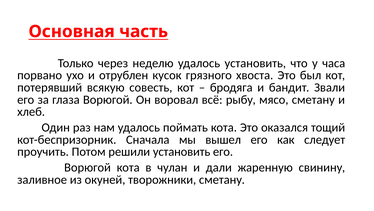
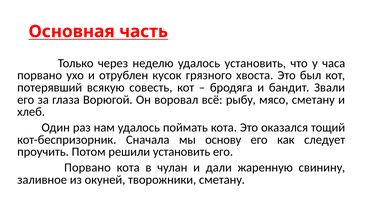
вышел: вышел -> основу
Ворюгой at (88, 167): Ворюгой -> Порвано
